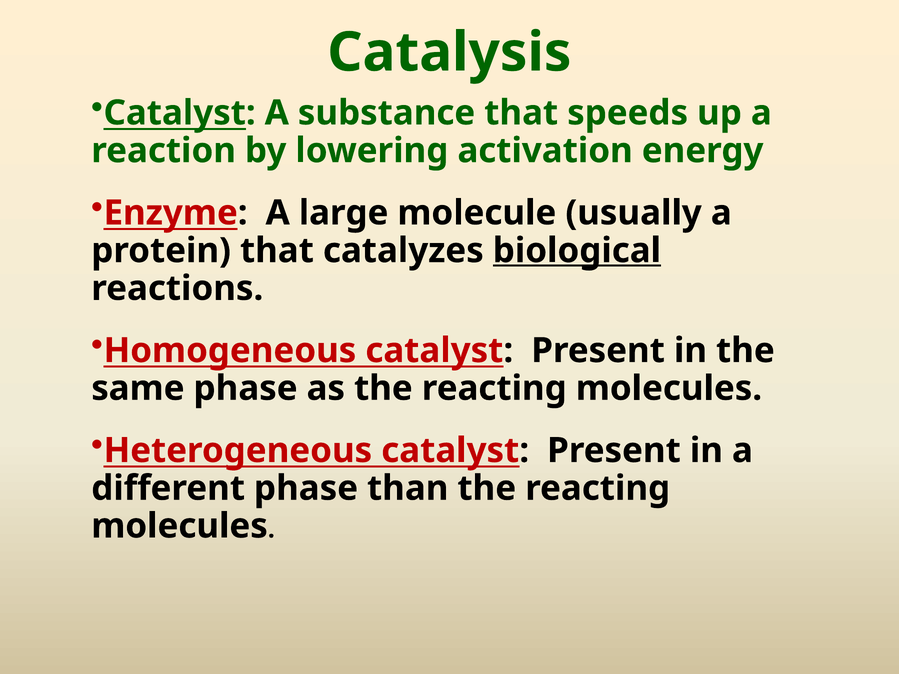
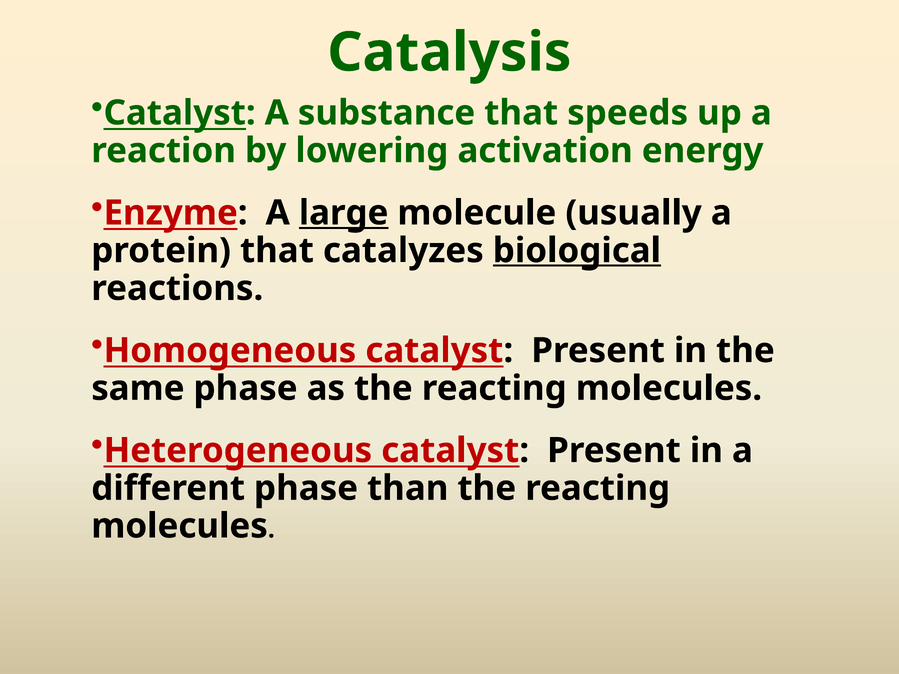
large underline: none -> present
